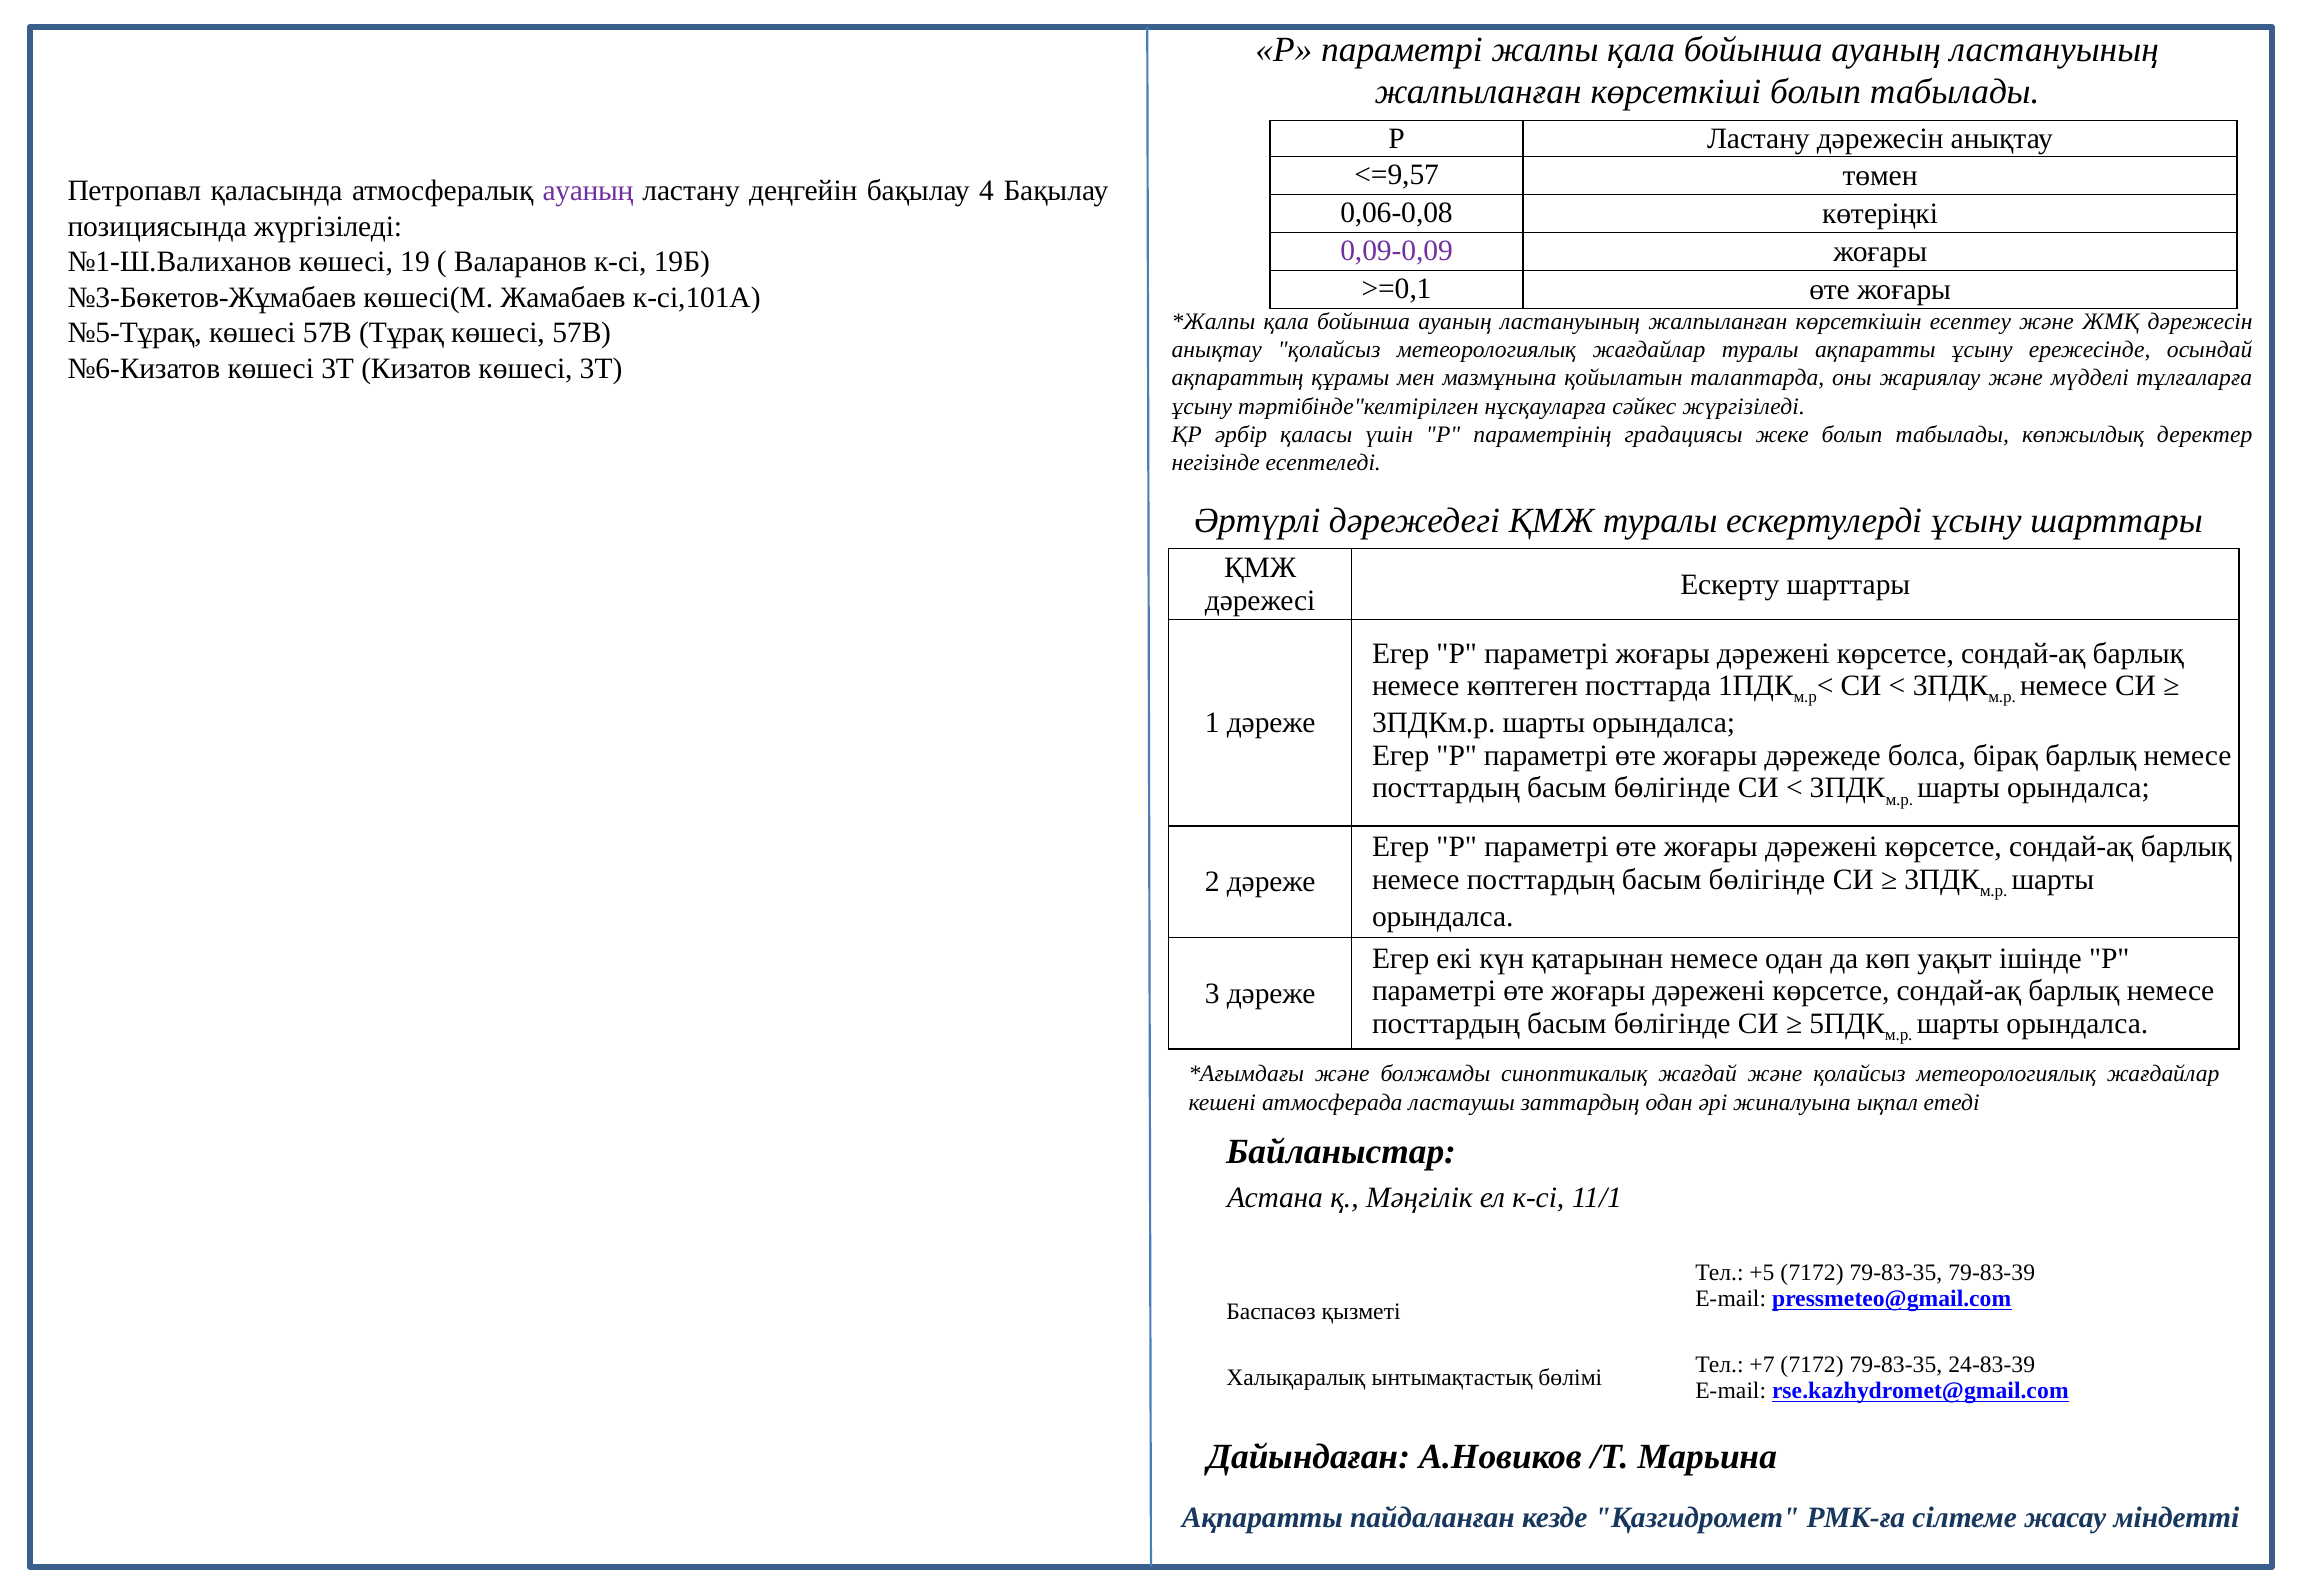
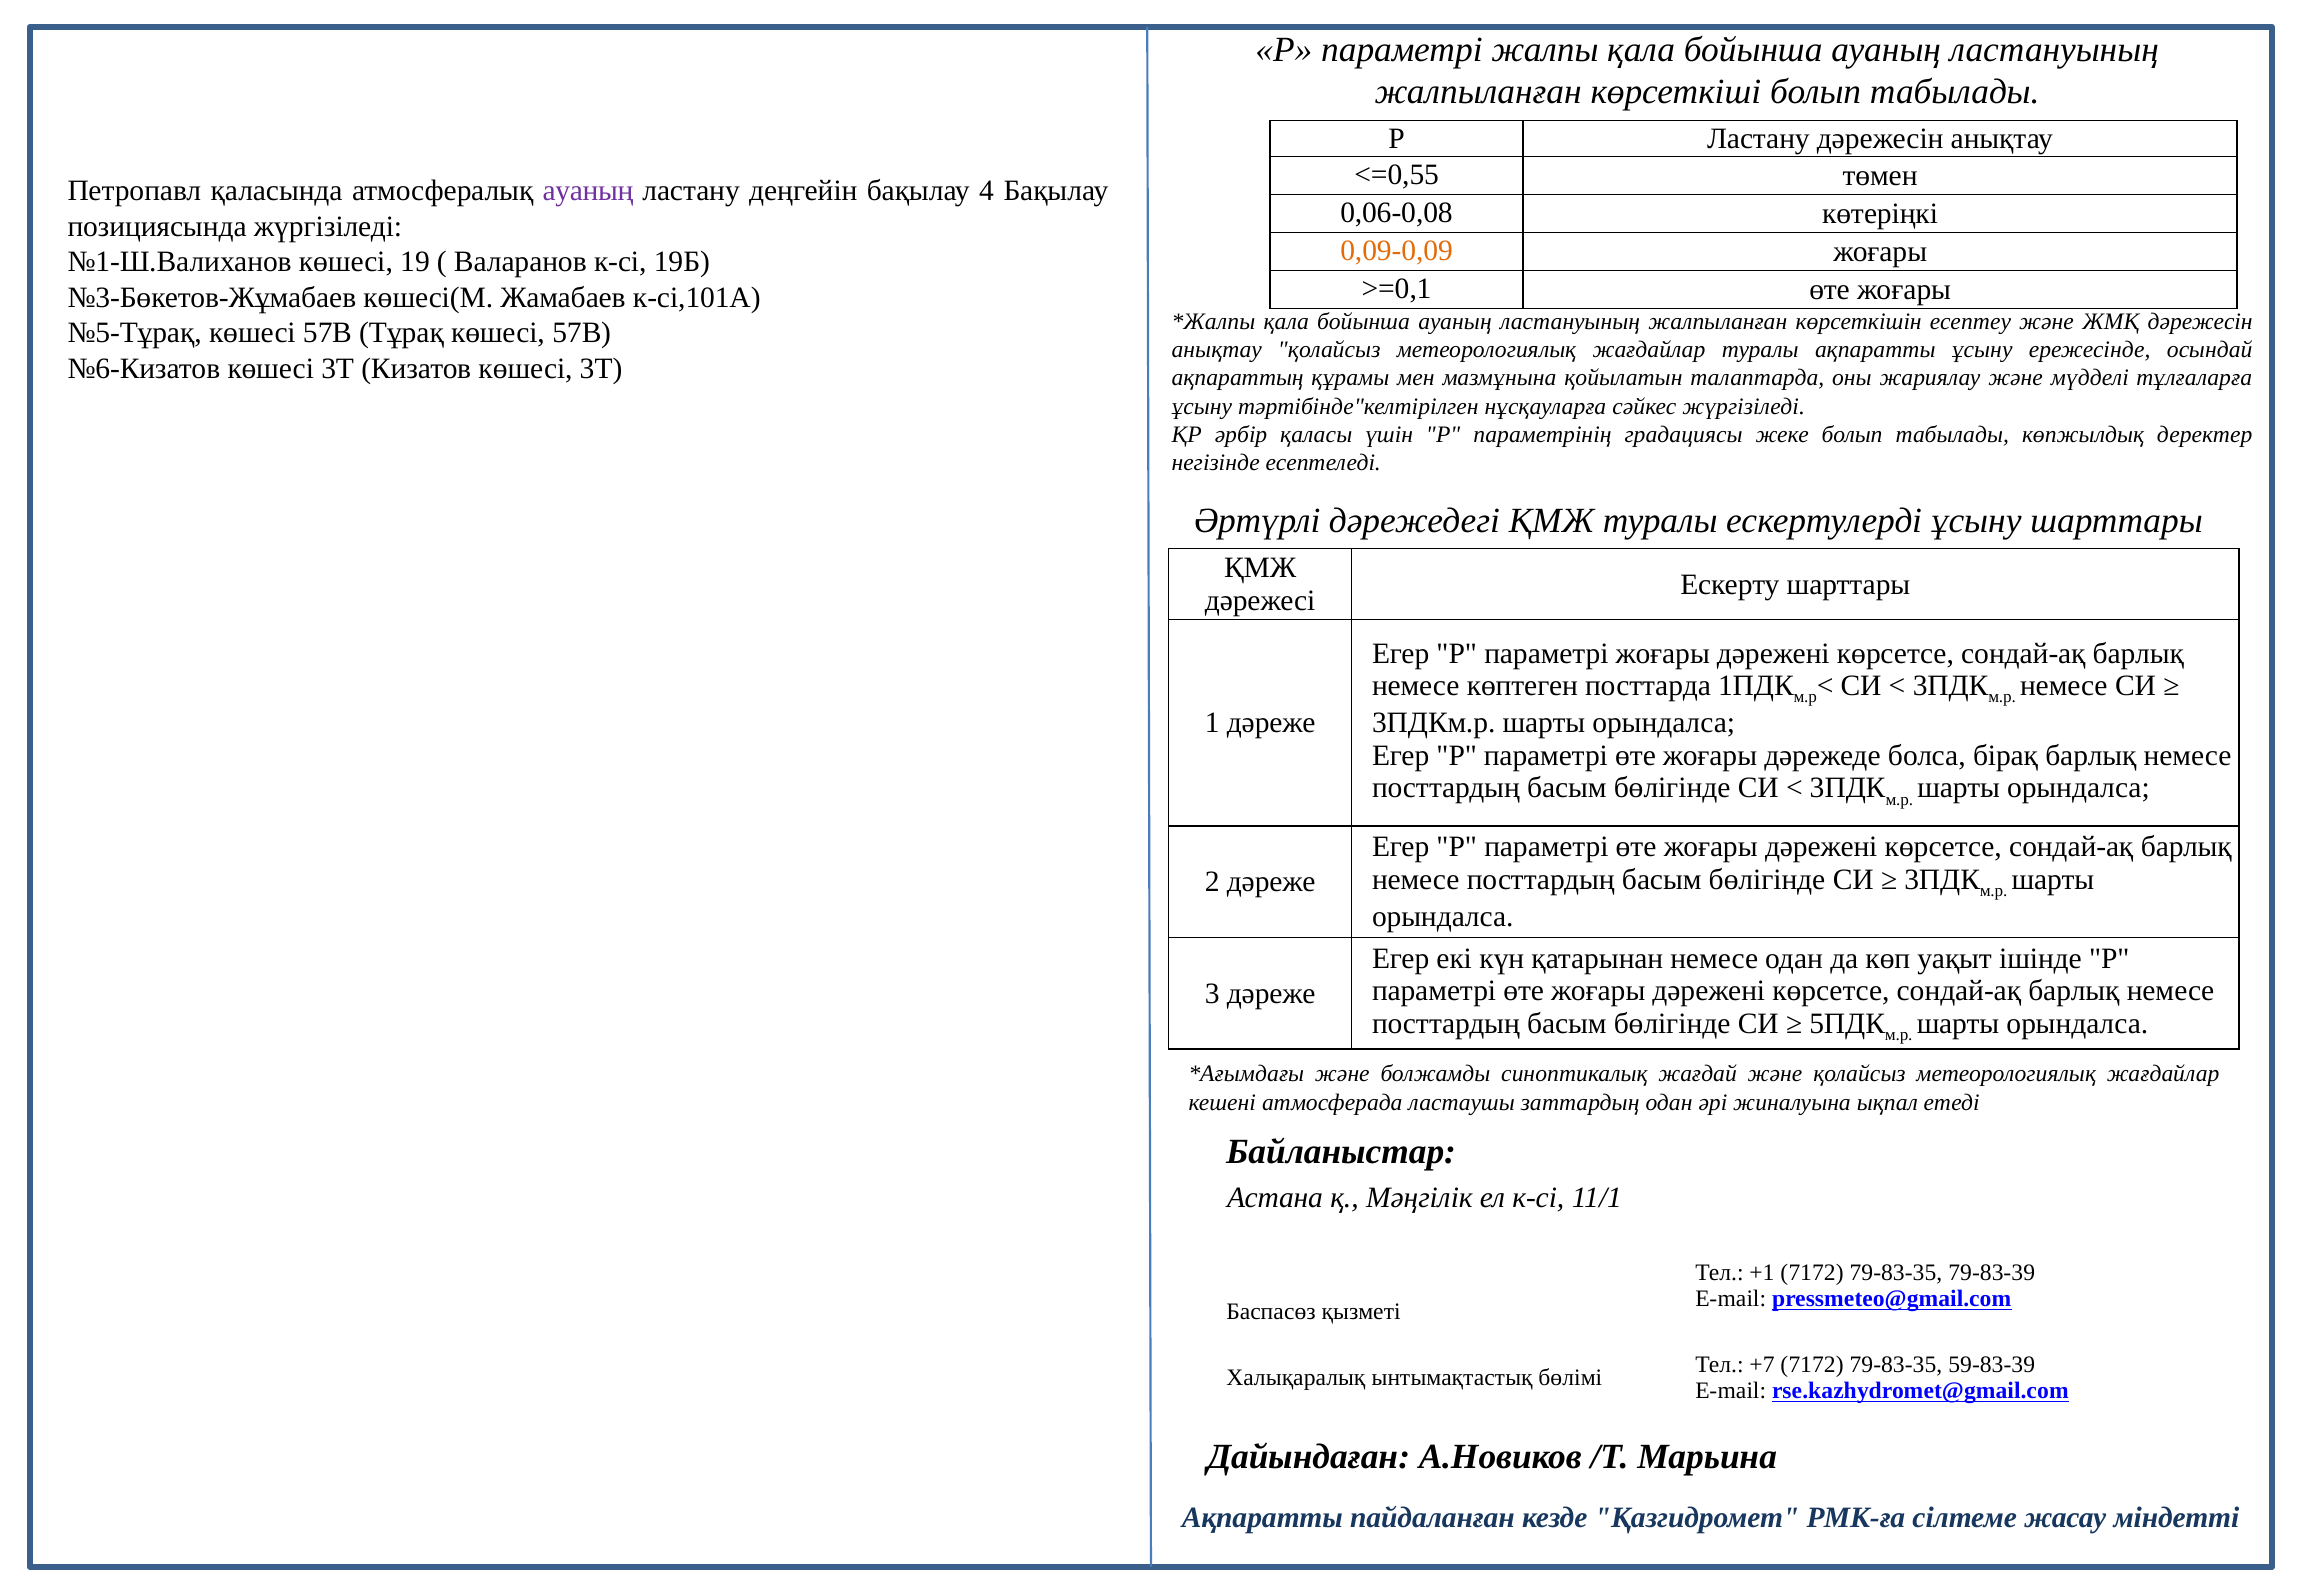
<=9,57: <=9,57 -> <=0,55
0,09-0,09 colour: purple -> orange
+5: +5 -> +1
24-83-39: 24-83-39 -> 59-83-39
